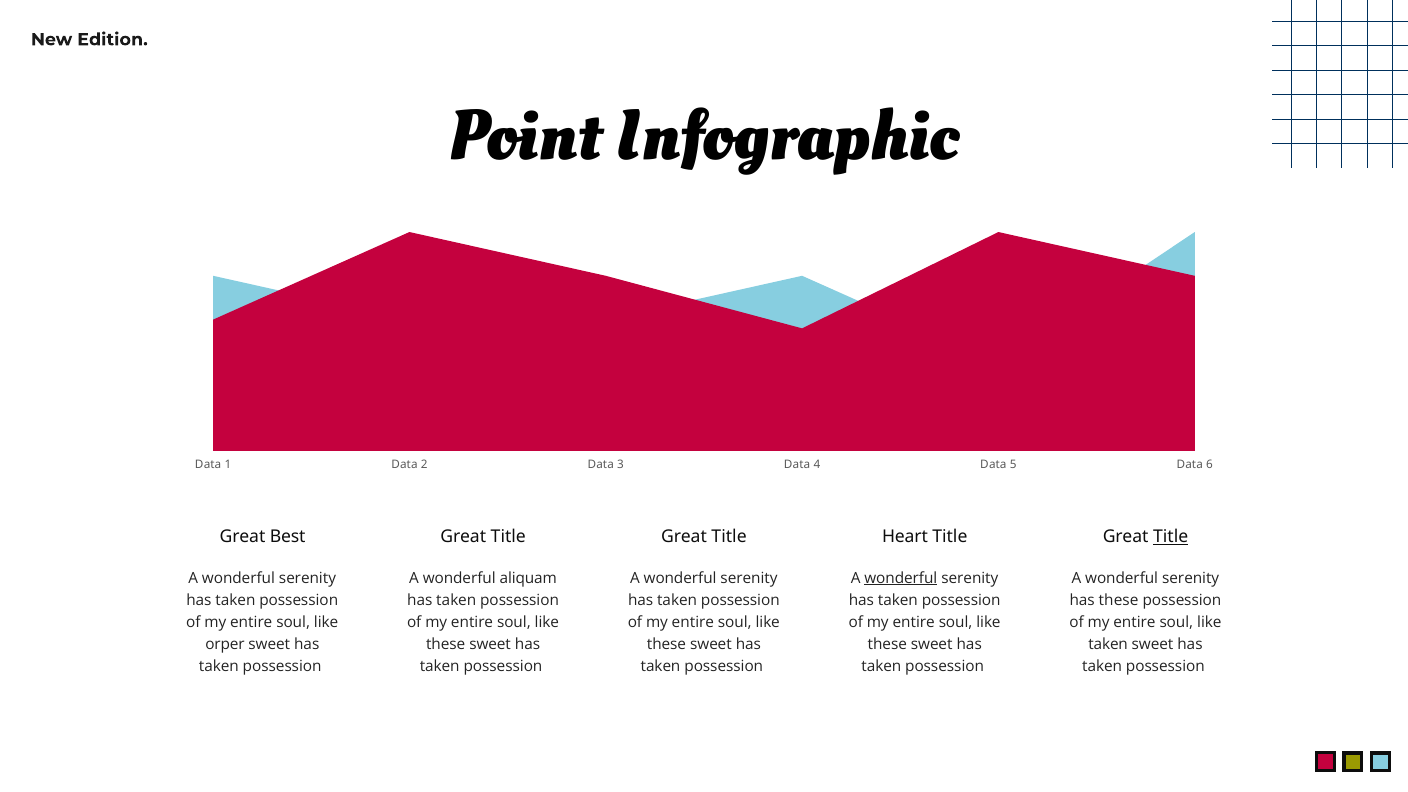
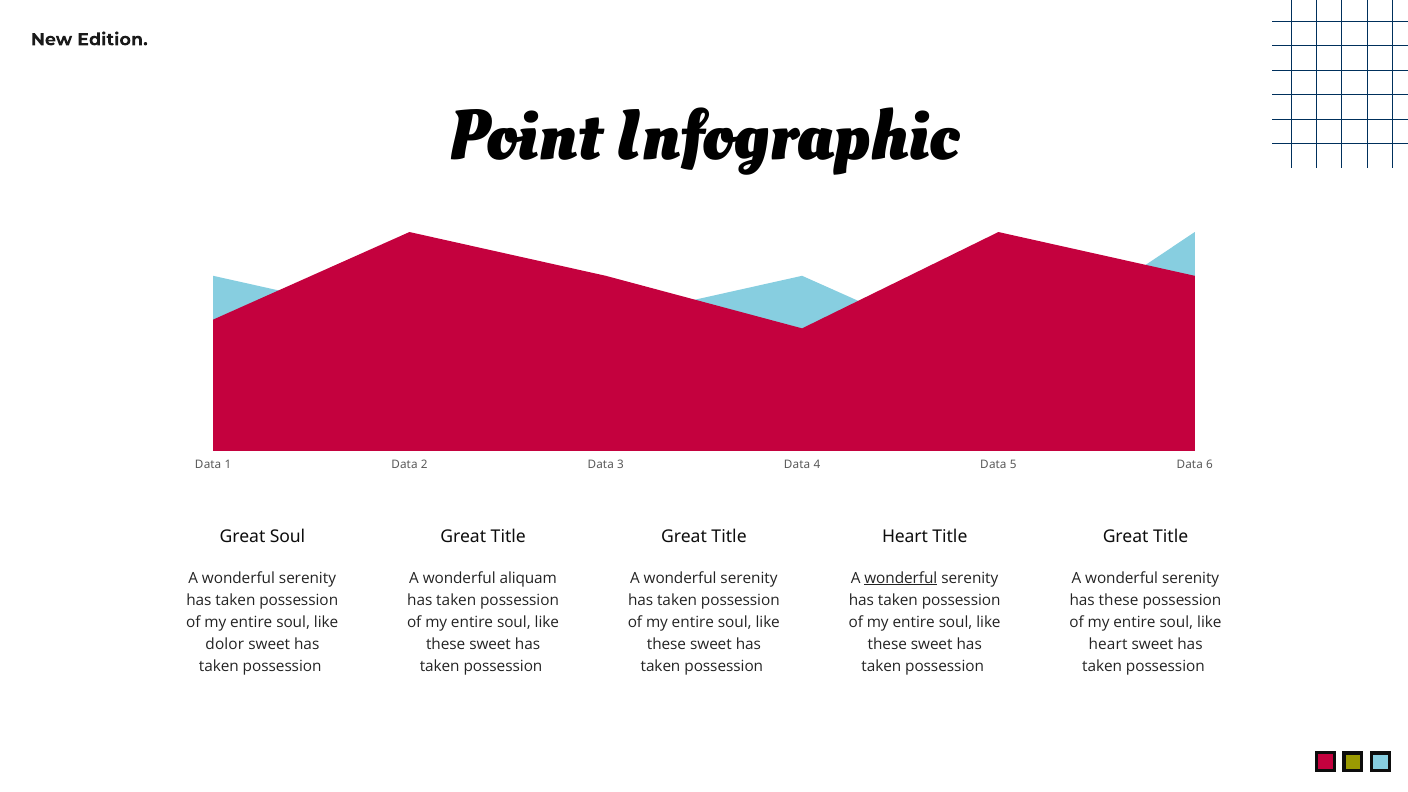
Great Best: Best -> Soul
Title at (1171, 537) underline: present -> none
orper: orper -> dolor
taken at (1108, 644): taken -> heart
